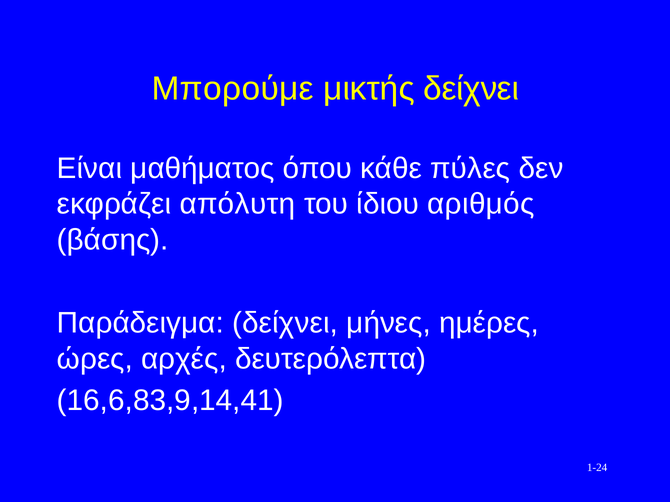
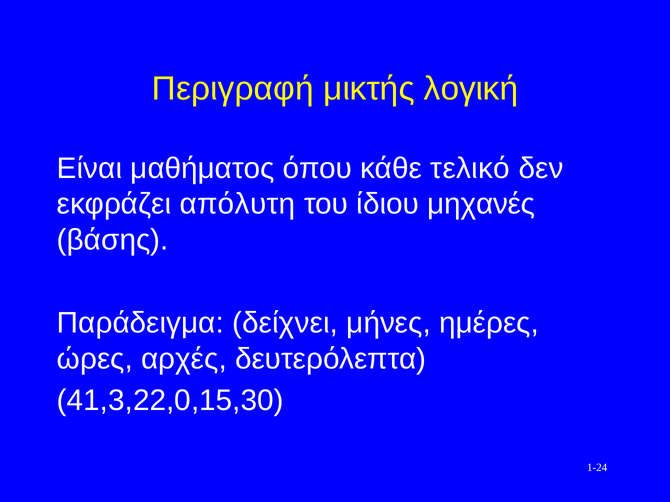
Μπορούμε: Μπορούμε -> Περιγραφή
μικτής δείχνει: δείχνει -> λογική
πύλες: πύλες -> τελικό
αριθμός: αριθμός -> μηχανές
16,6,83,9,14,41: 16,6,83,9,14,41 -> 41,3,22,0,15,30
